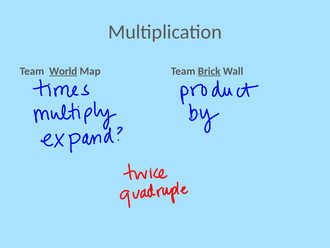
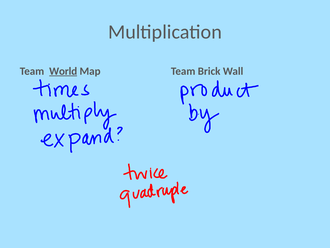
Brick underline: present -> none
